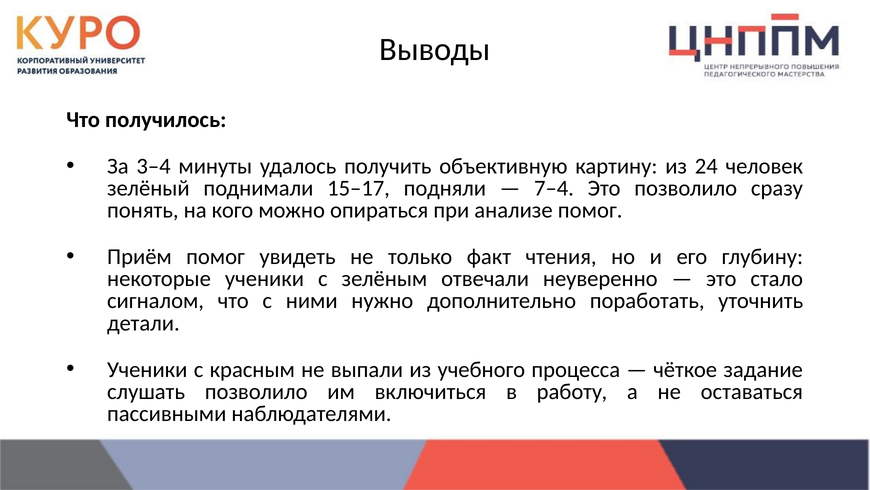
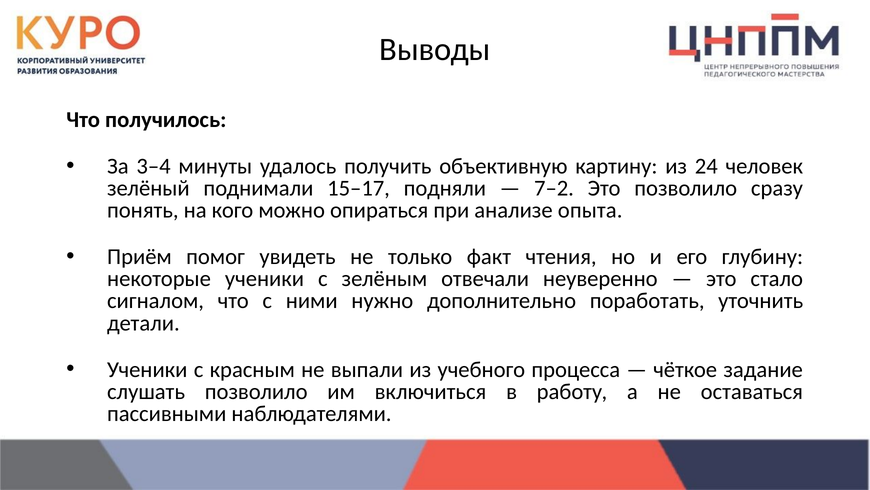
7–4: 7–4 -> 7–2
анализе помог: помог -> опыта
